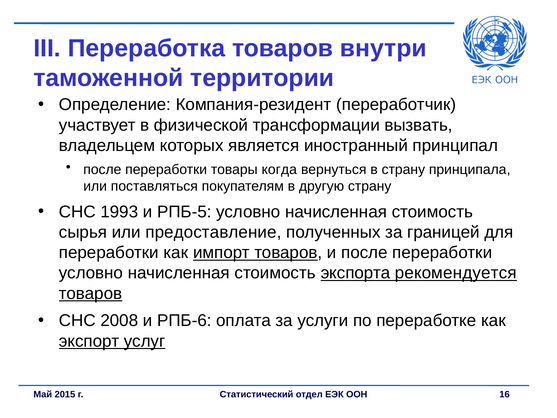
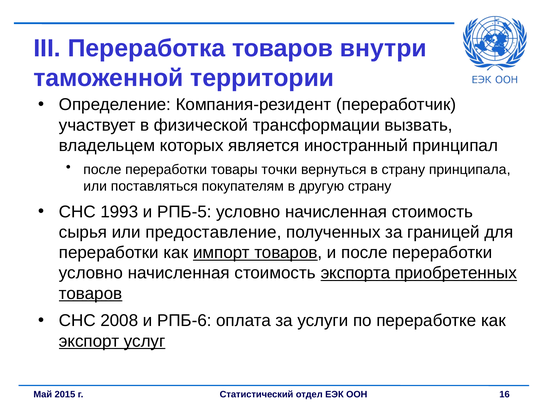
когда: когда -> точки
рекомендуется: рекомендуется -> приобретенных
